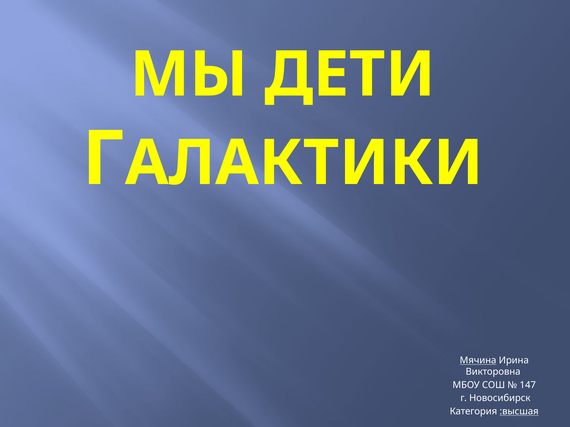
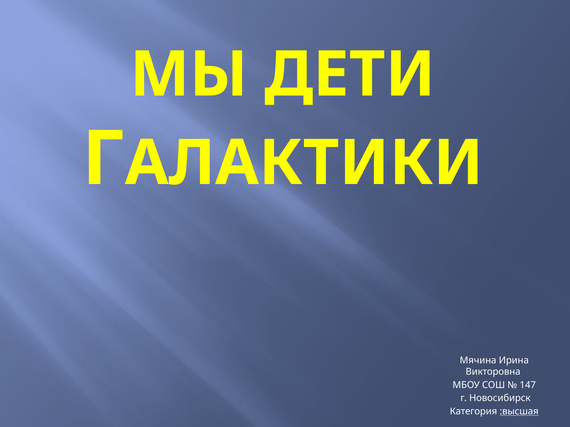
Мячина underline: present -> none
